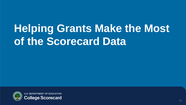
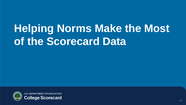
Grants: Grants -> Norms
